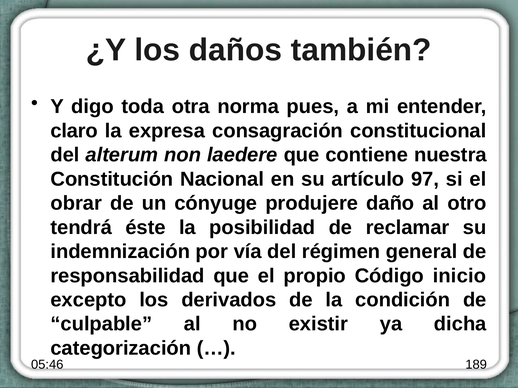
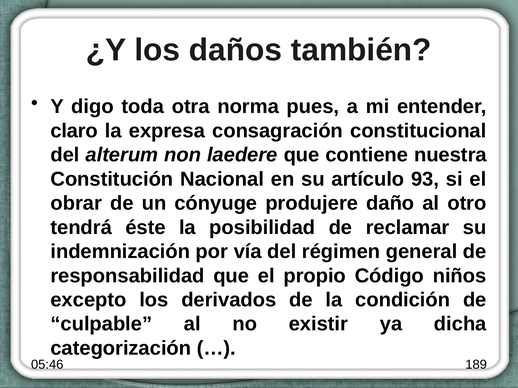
97: 97 -> 93
inicio: inicio -> niños
